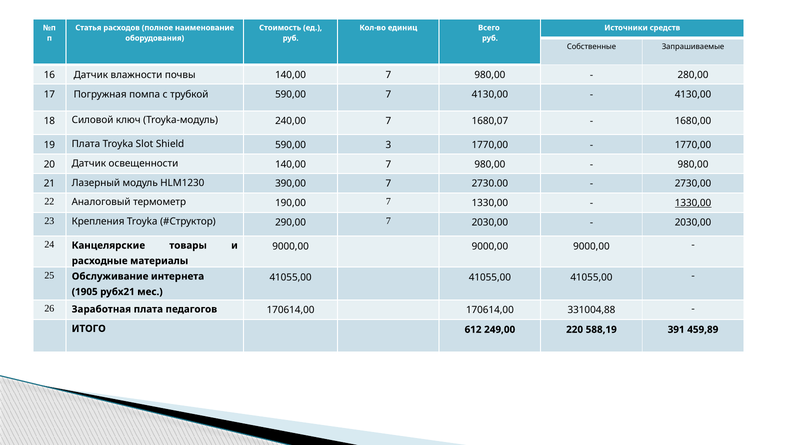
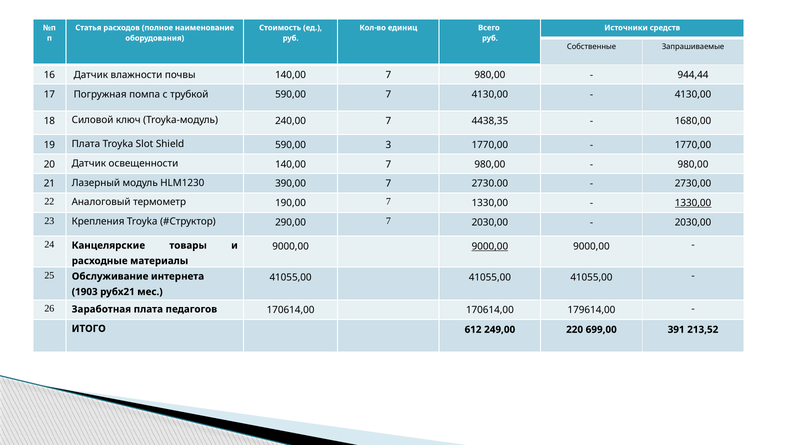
280,00: 280,00 -> 944,44
1680,07: 1680,07 -> 4438,35
9000,00 at (490, 246) underline: none -> present
1905: 1905 -> 1903
331004,88: 331004,88 -> 179614,00
588,19: 588,19 -> 699,00
459,89: 459,89 -> 213,52
